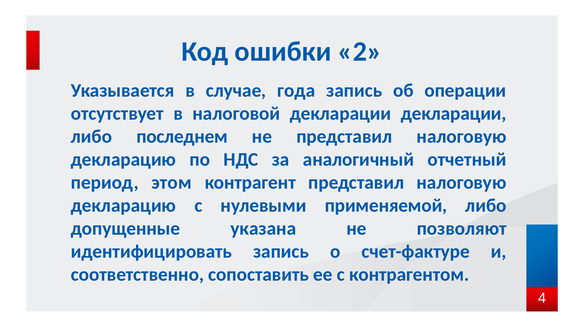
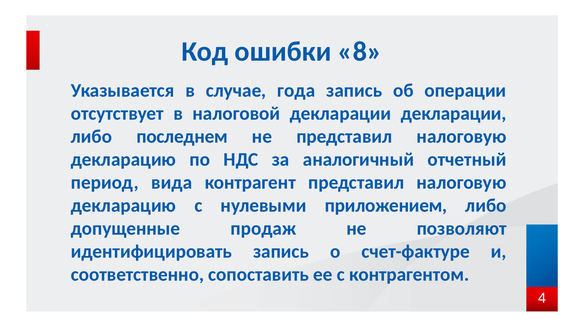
2: 2 -> 8
этом: этом -> вида
применяемой: применяемой -> приложением
указана: указана -> продаж
